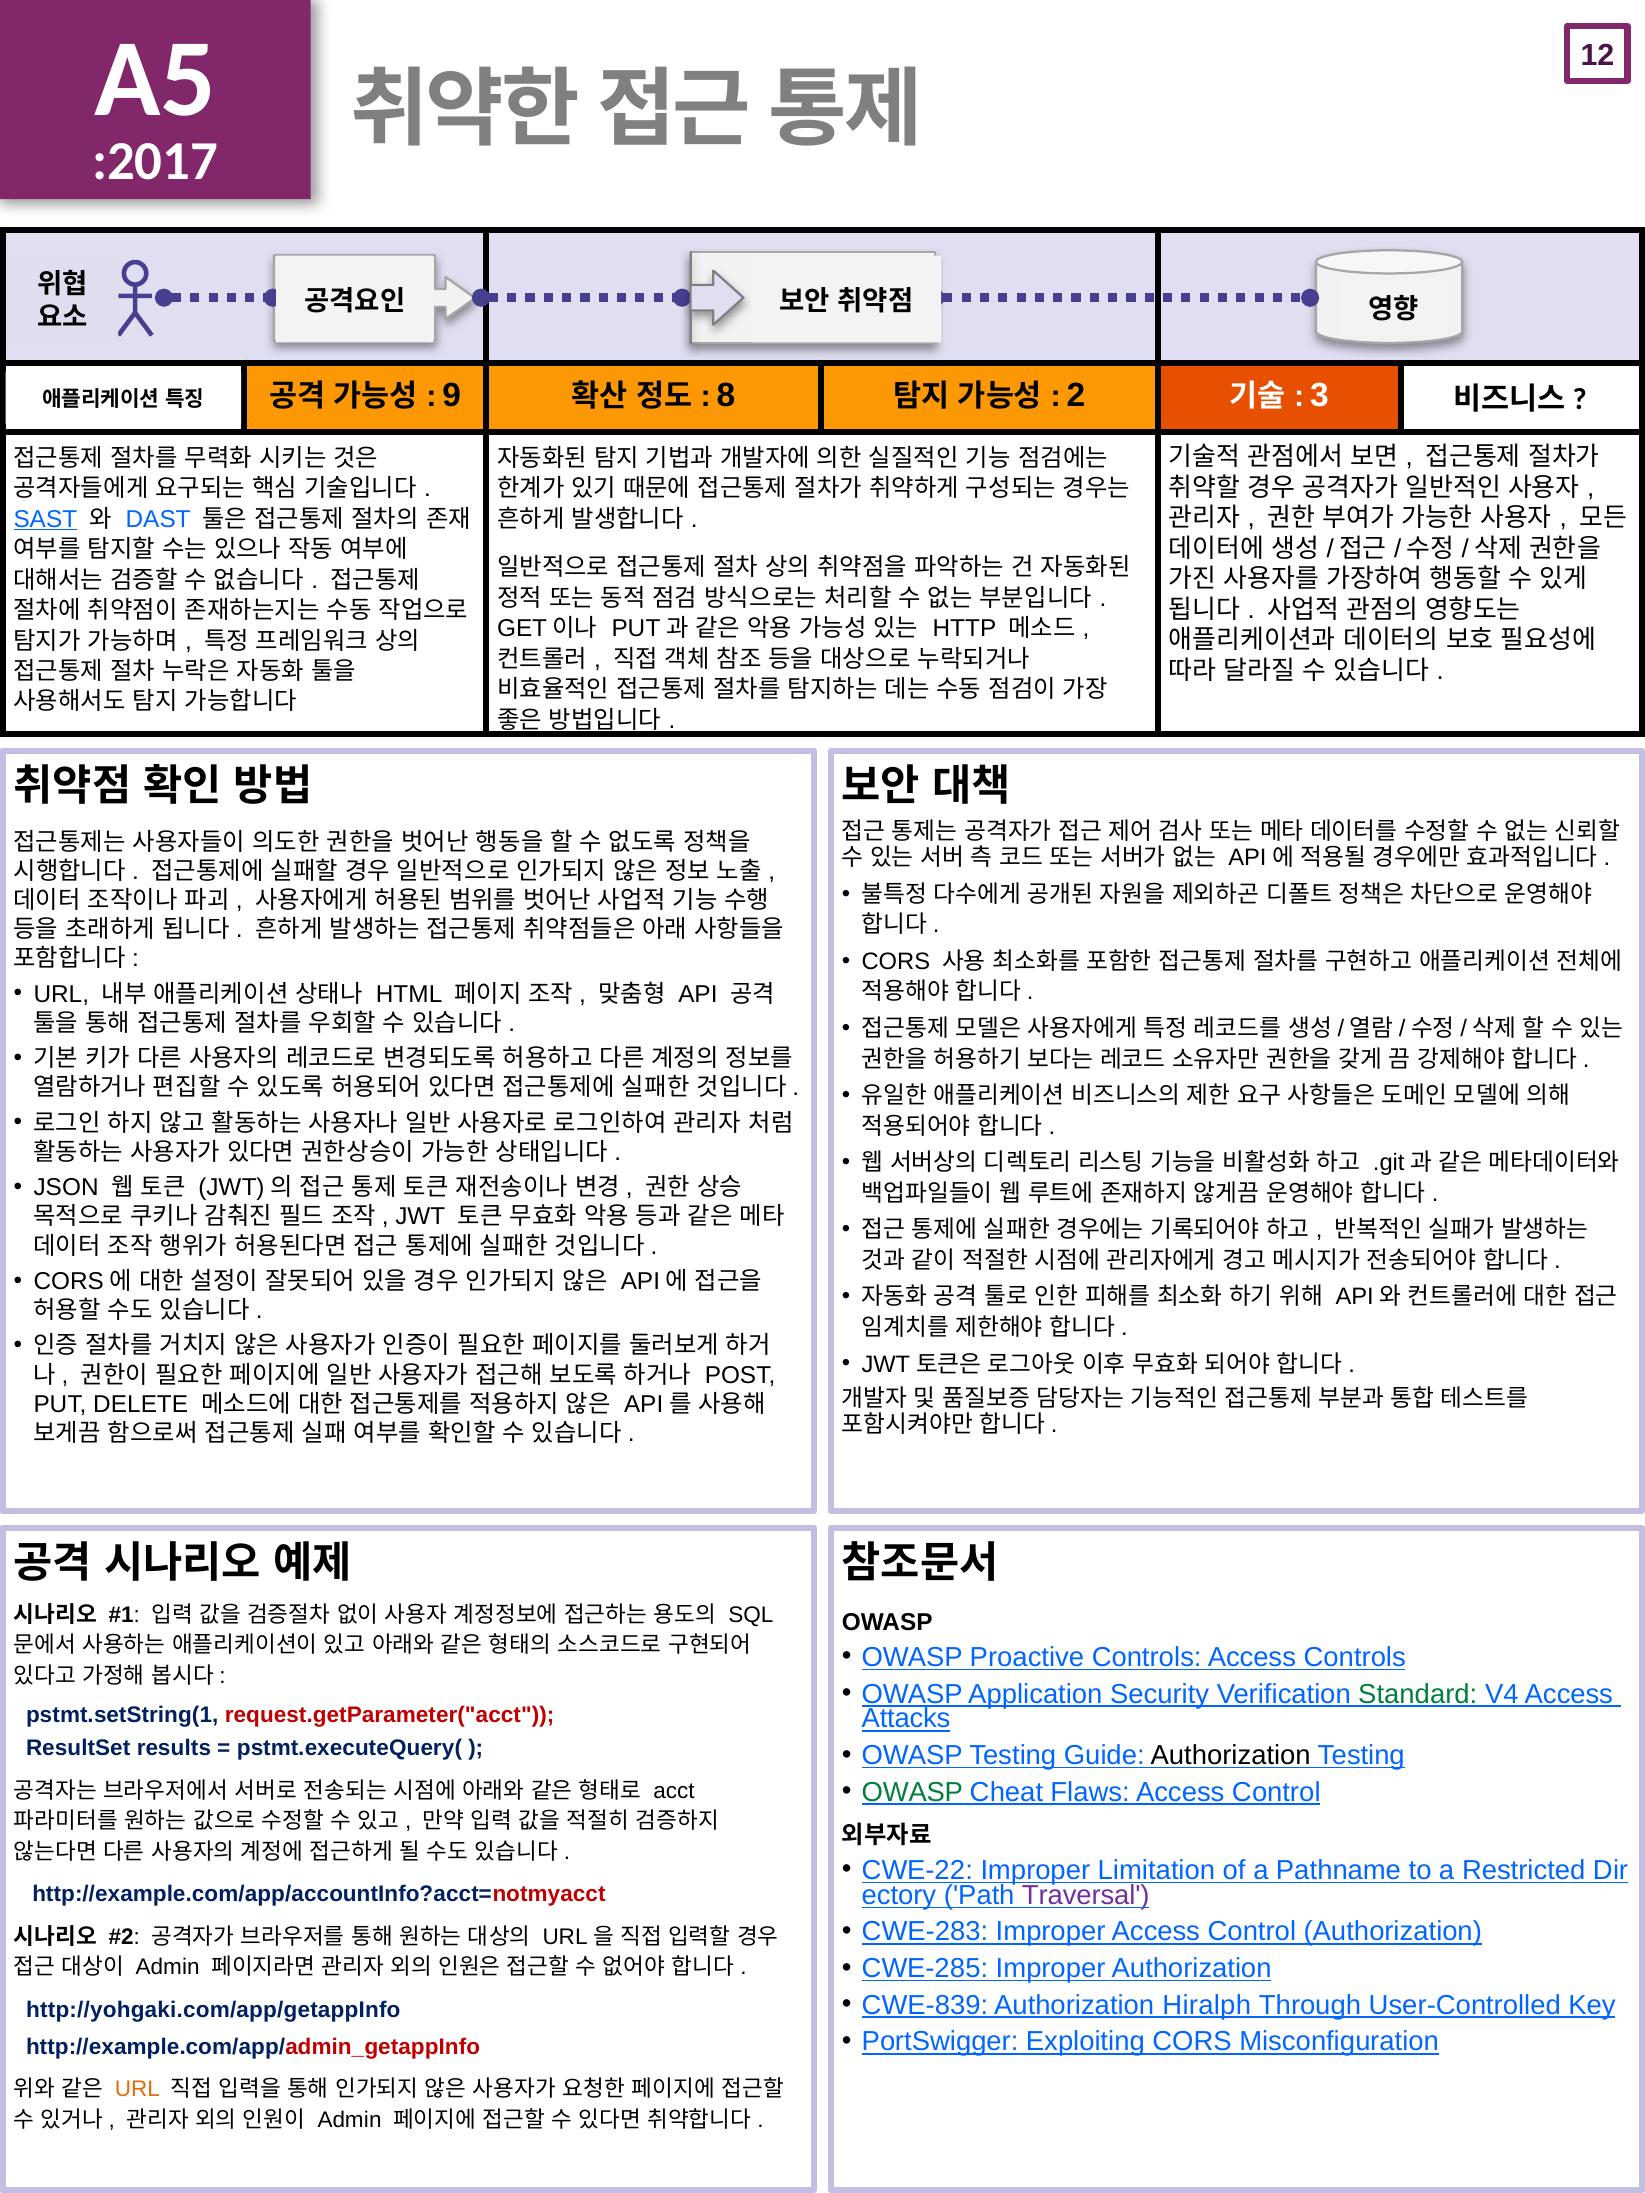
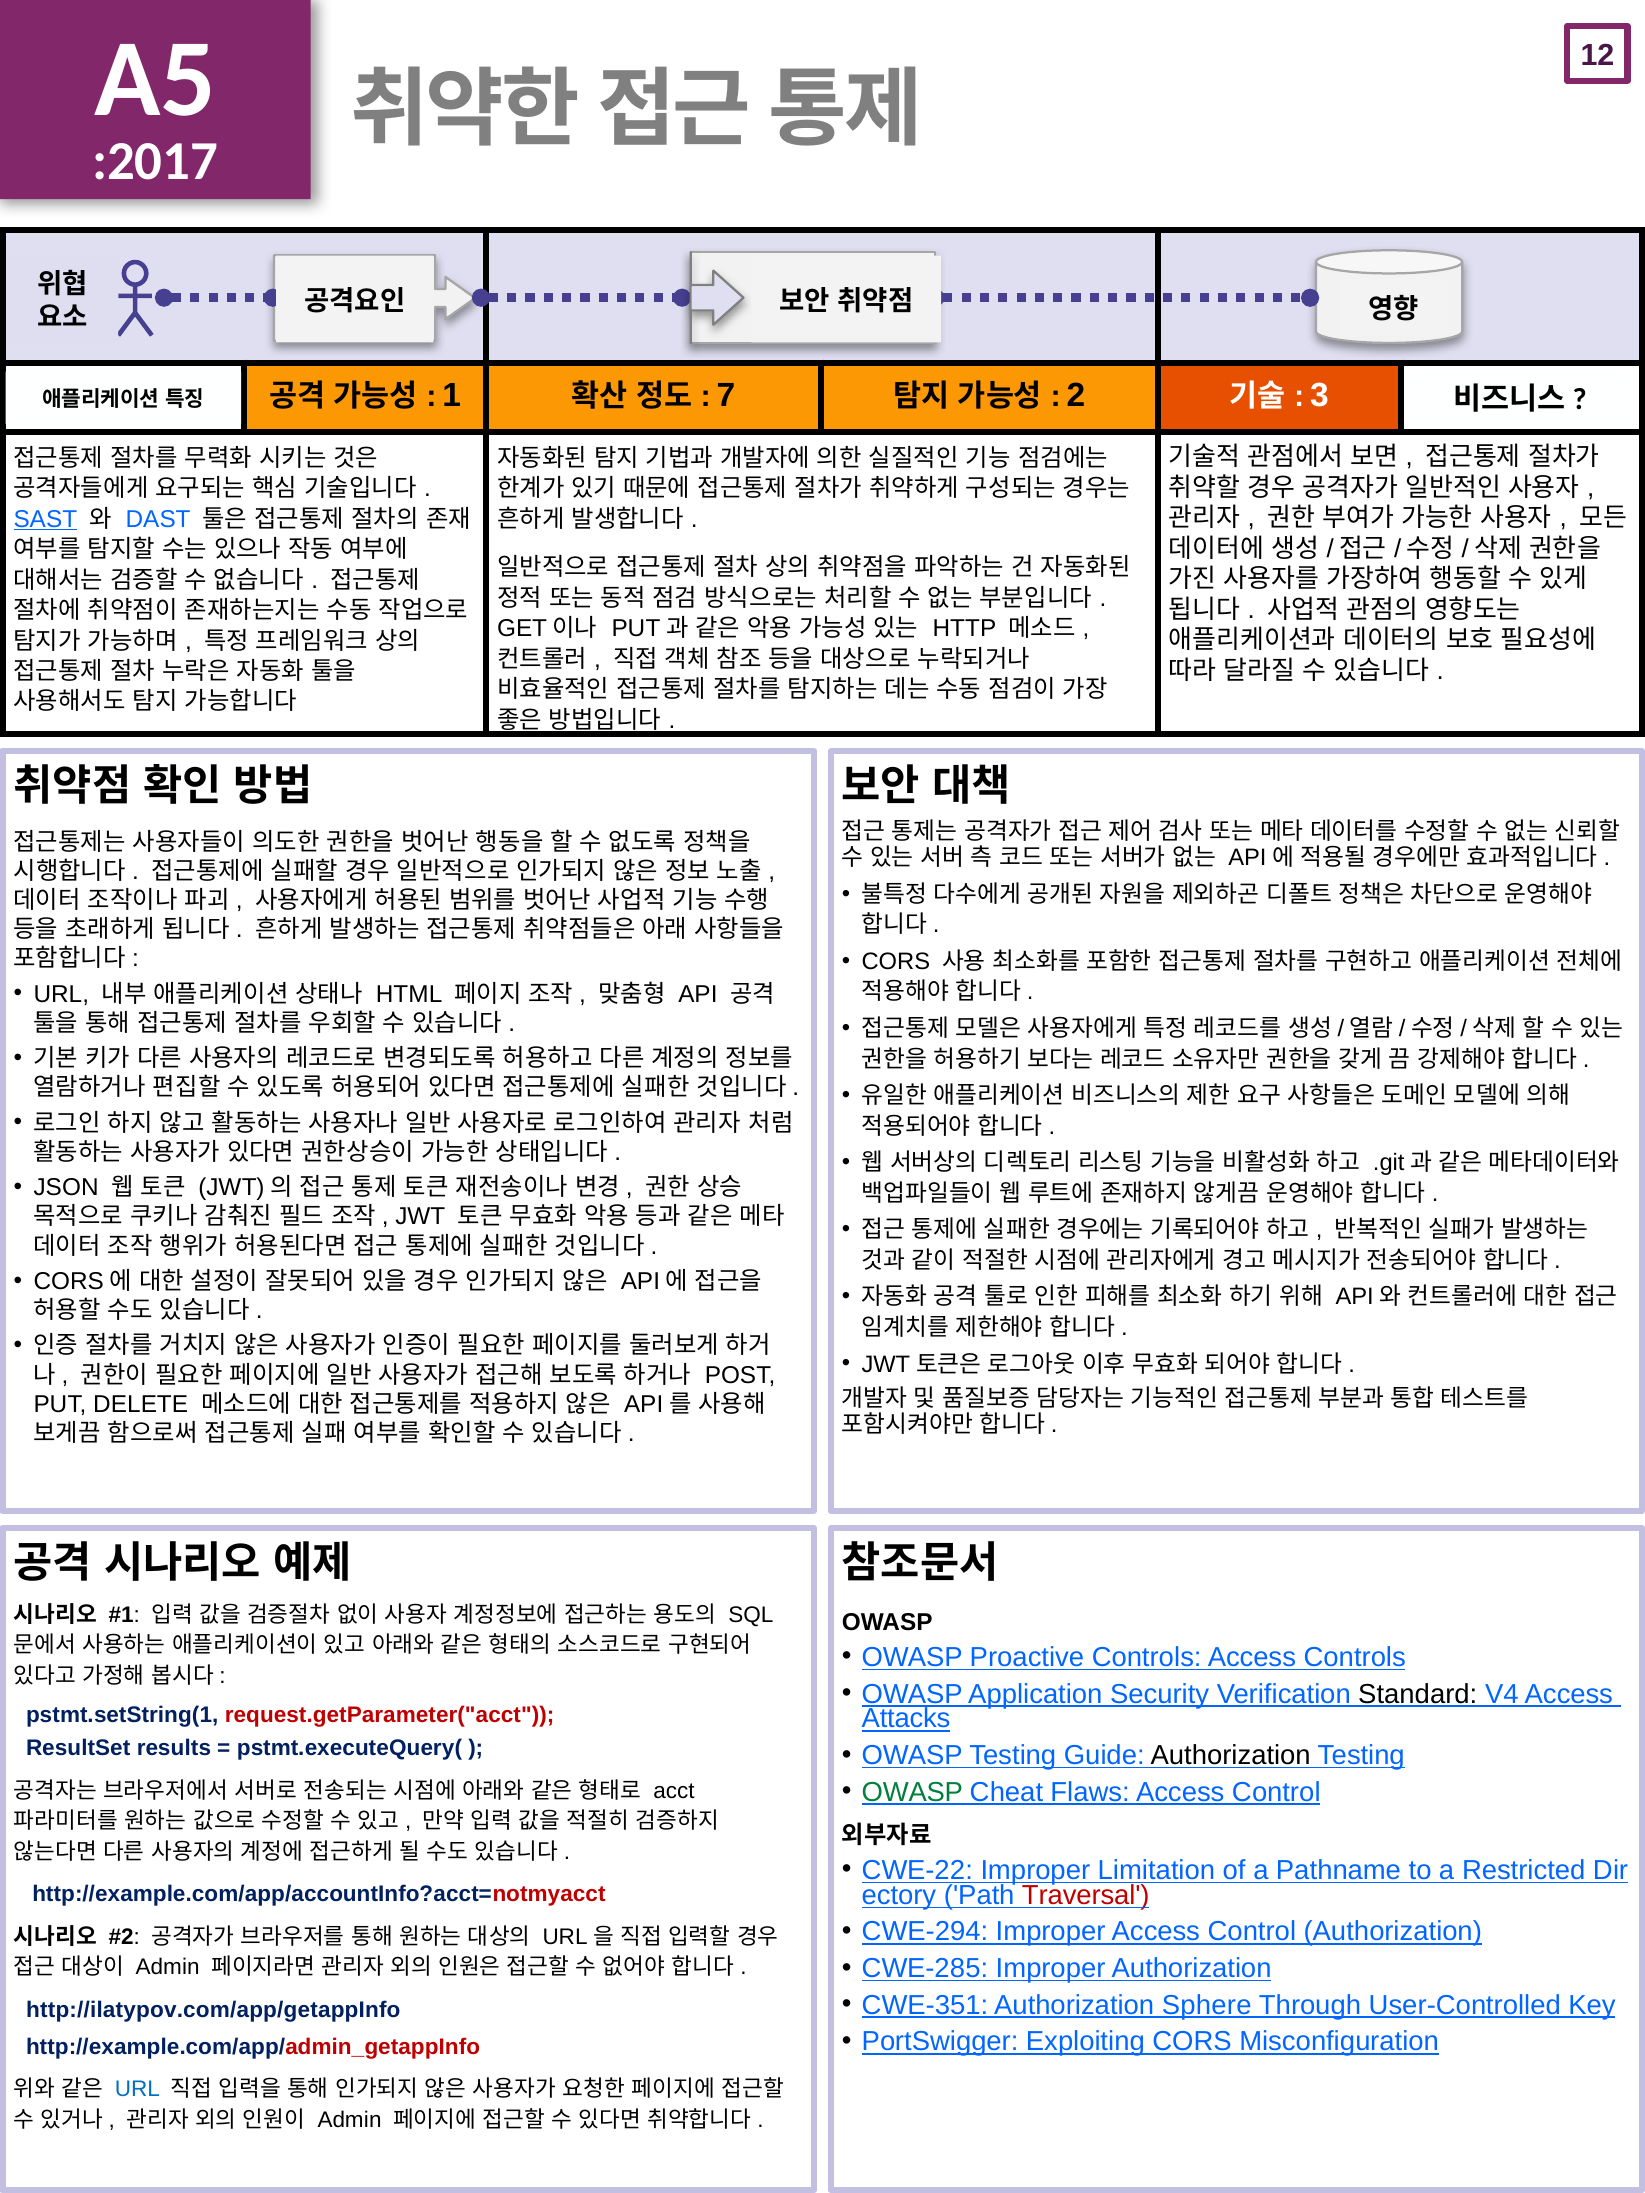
9: 9 -> 1
8: 8 -> 7
Standard colour: green -> black
Traversal colour: purple -> red
CWE-283: CWE-283 -> CWE-294
CWE-839: CWE-839 -> CWE-351
Hiralph: Hiralph -> Sphere
http://yohgaki.com/app/getappInfo: http://yohgaki.com/app/getappInfo -> http://ilatypov.com/app/getappInfo
URL at (137, 2090) colour: orange -> blue
